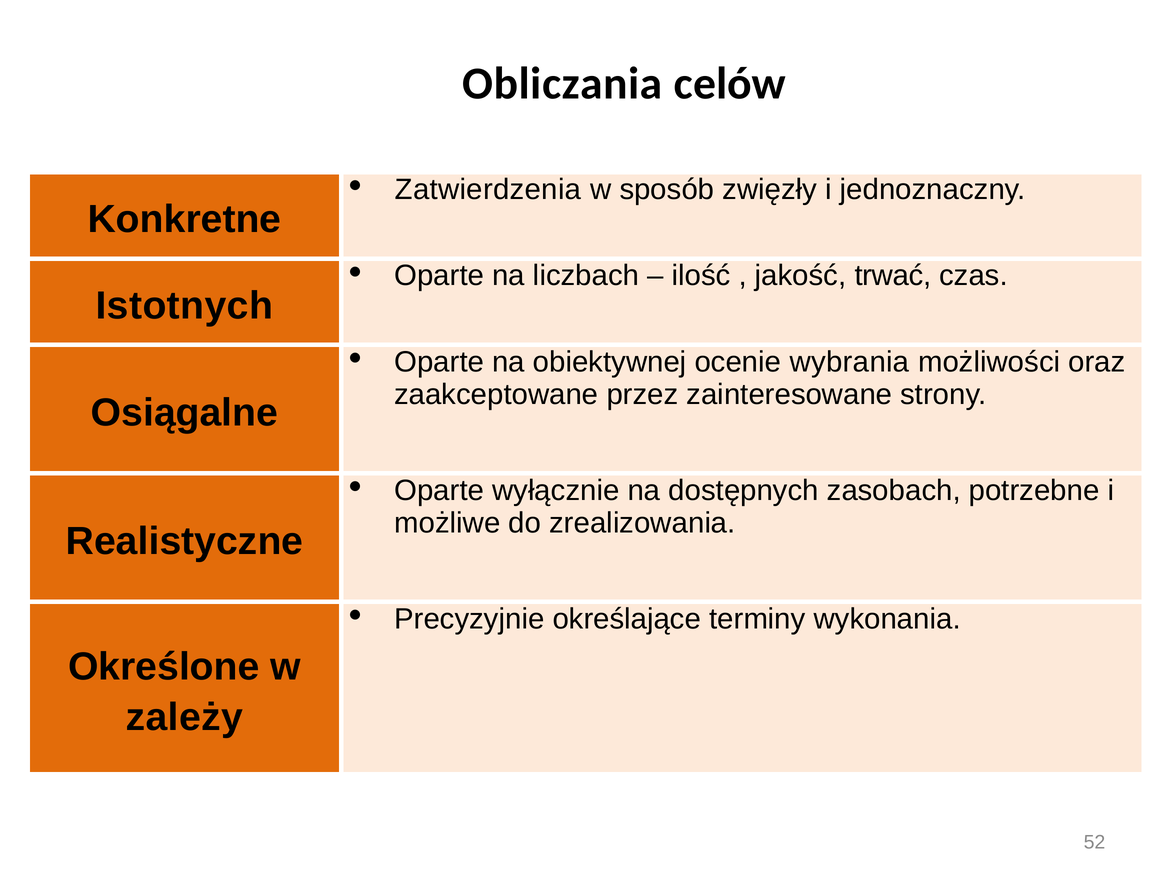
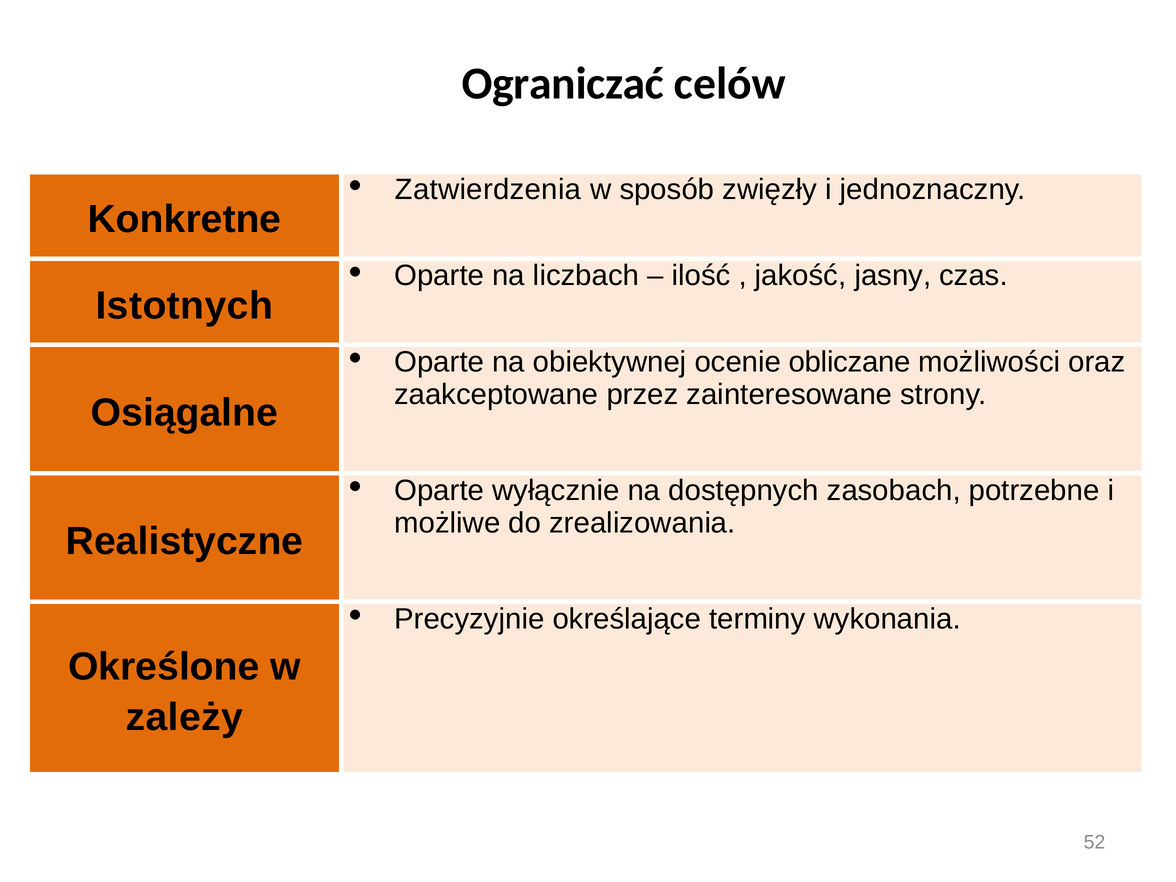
Obliczania: Obliczania -> Ograniczać
trwać: trwać -> jasny
wybrania: wybrania -> obliczane
